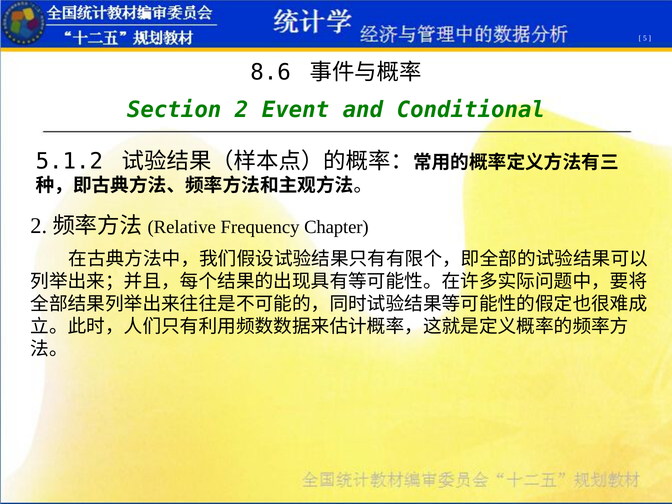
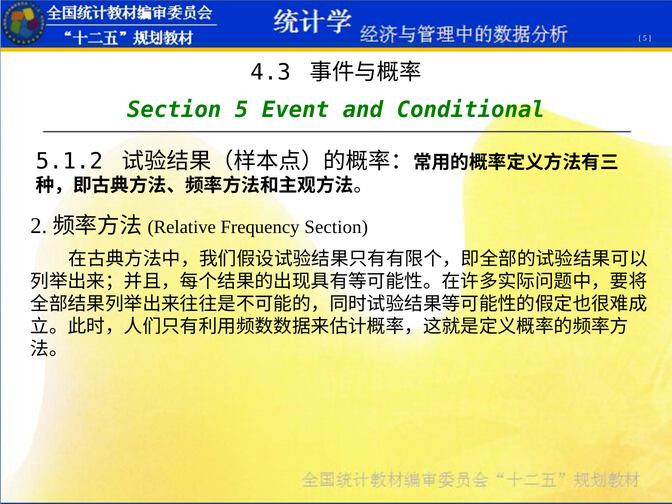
8.6: 8.6 -> 4.3
Section 2: 2 -> 5
Frequency Chapter: Chapter -> Section
